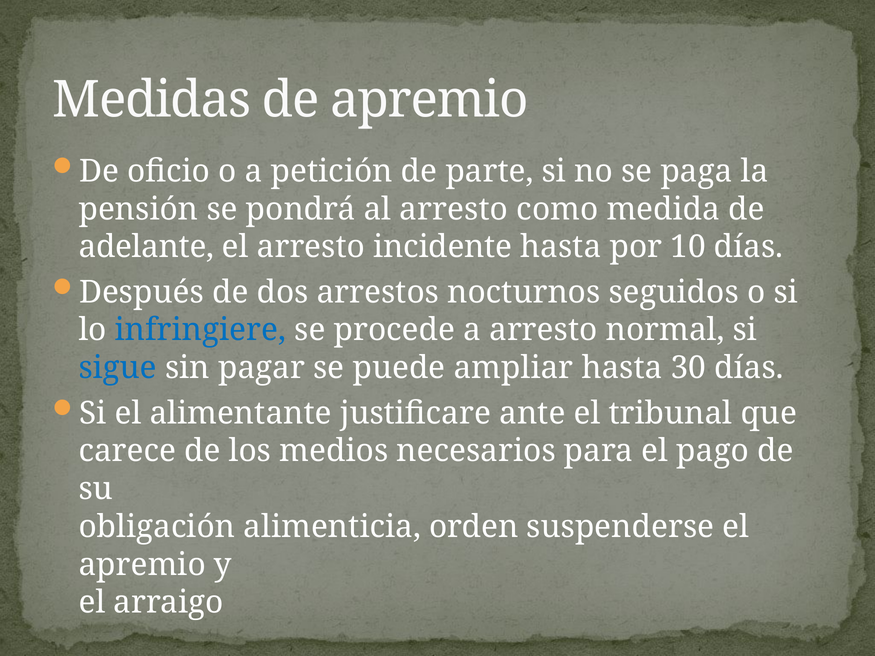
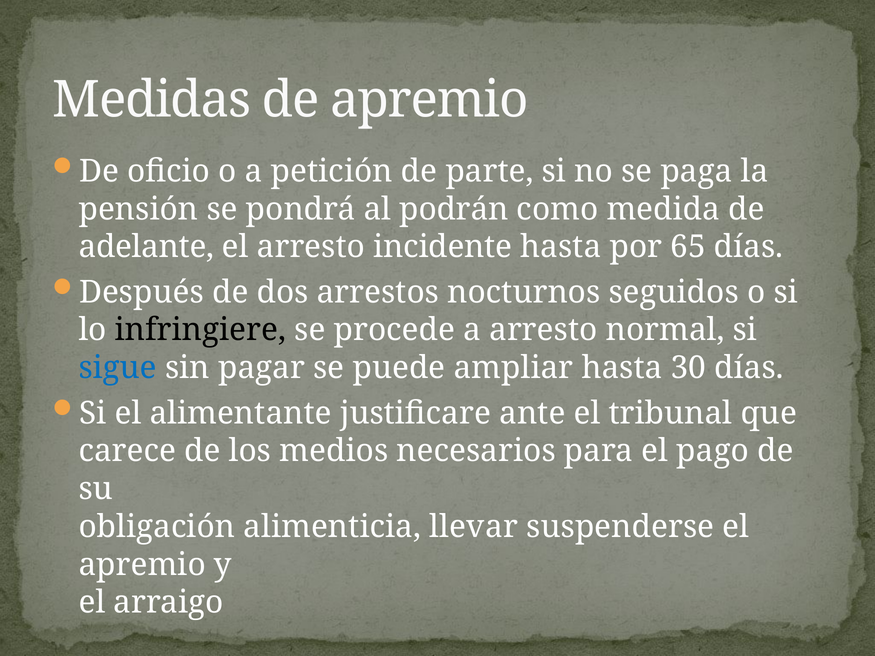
al arresto: arresto -> podrán
10: 10 -> 65
infringiere colour: blue -> black
orden: orden -> llevar
